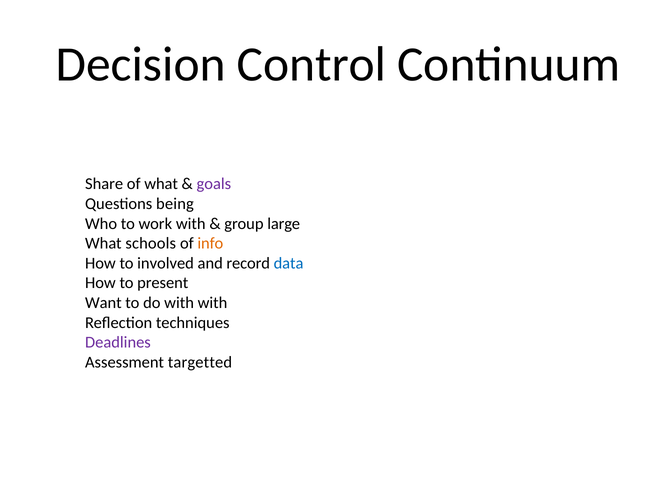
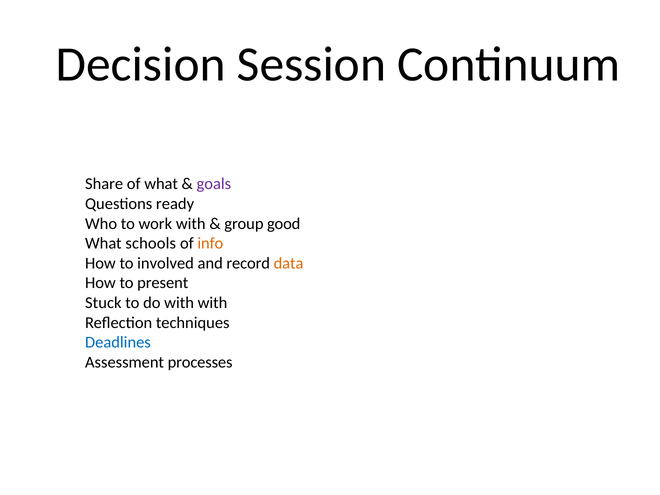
Control: Control -> Session
being: being -> ready
large: large -> good
data colour: blue -> orange
Want: Want -> Stuck
Deadlines colour: purple -> blue
targetted: targetted -> processes
